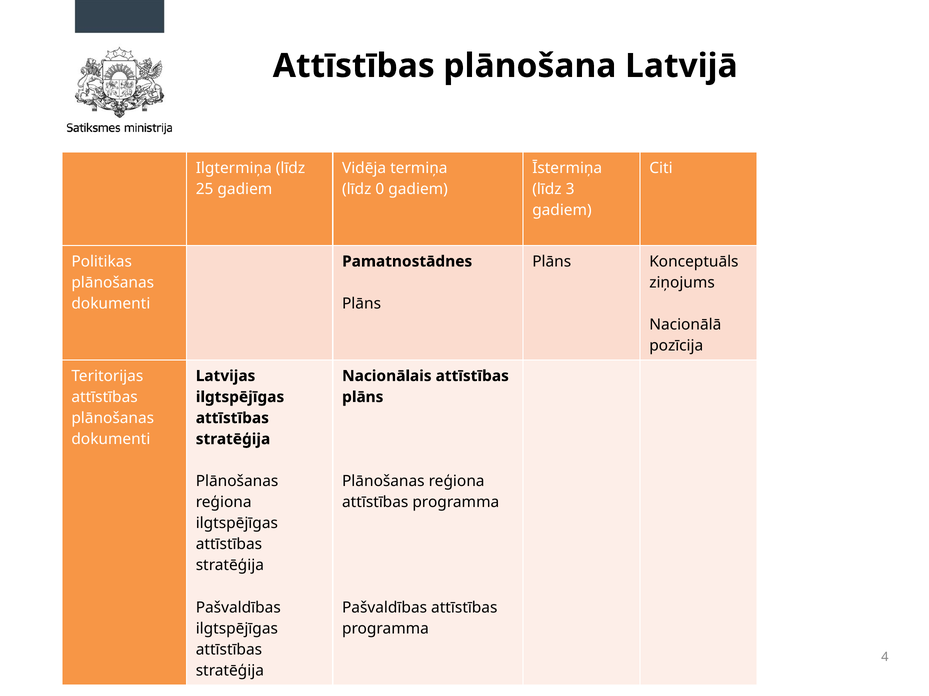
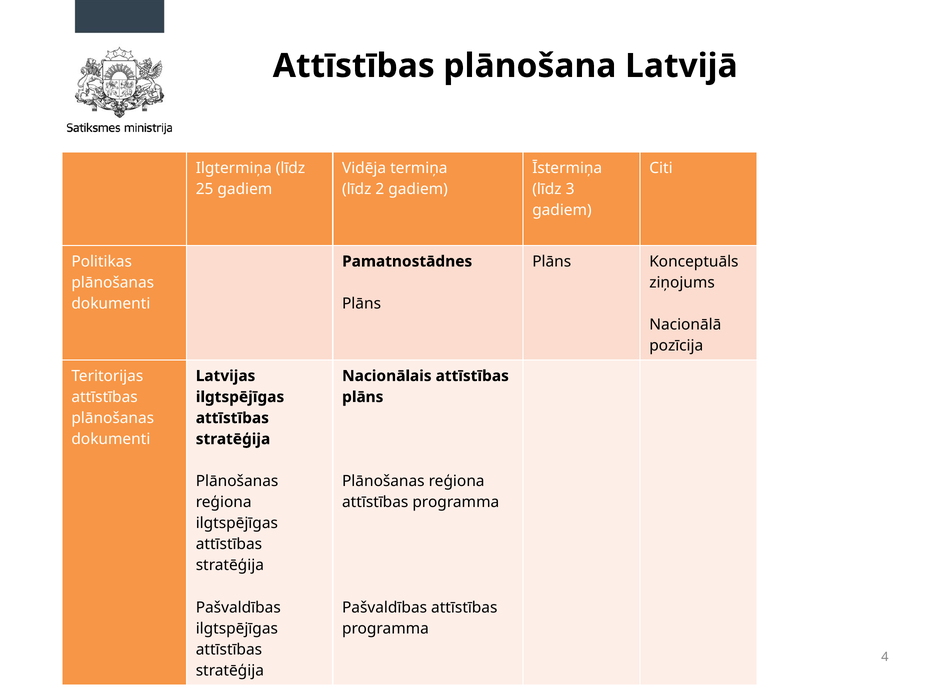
0: 0 -> 2
